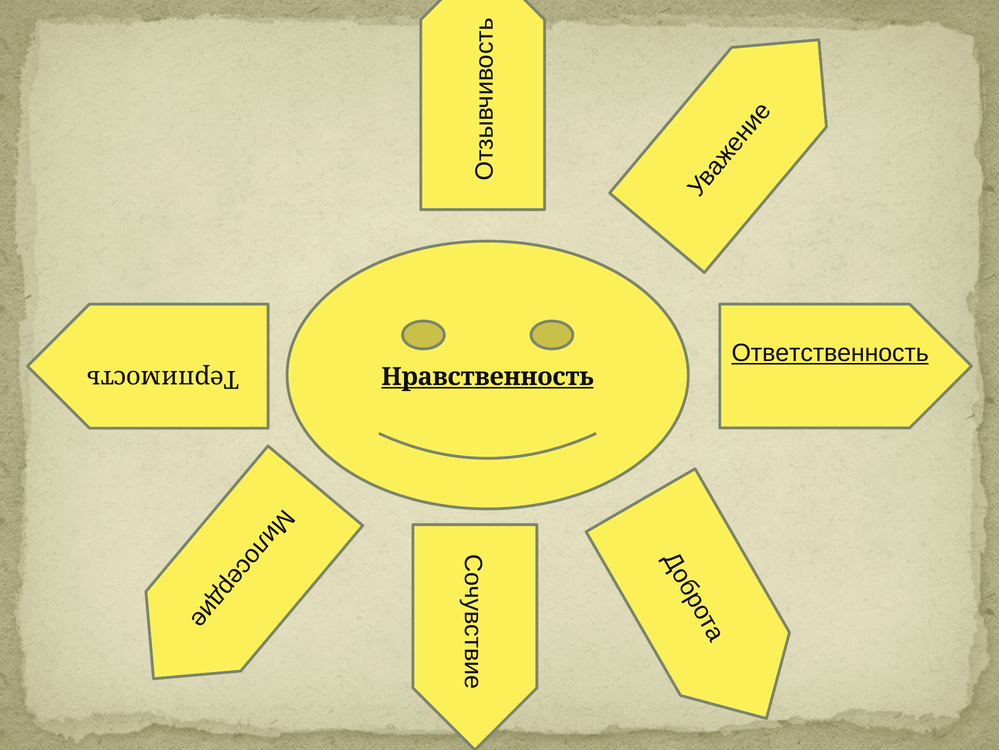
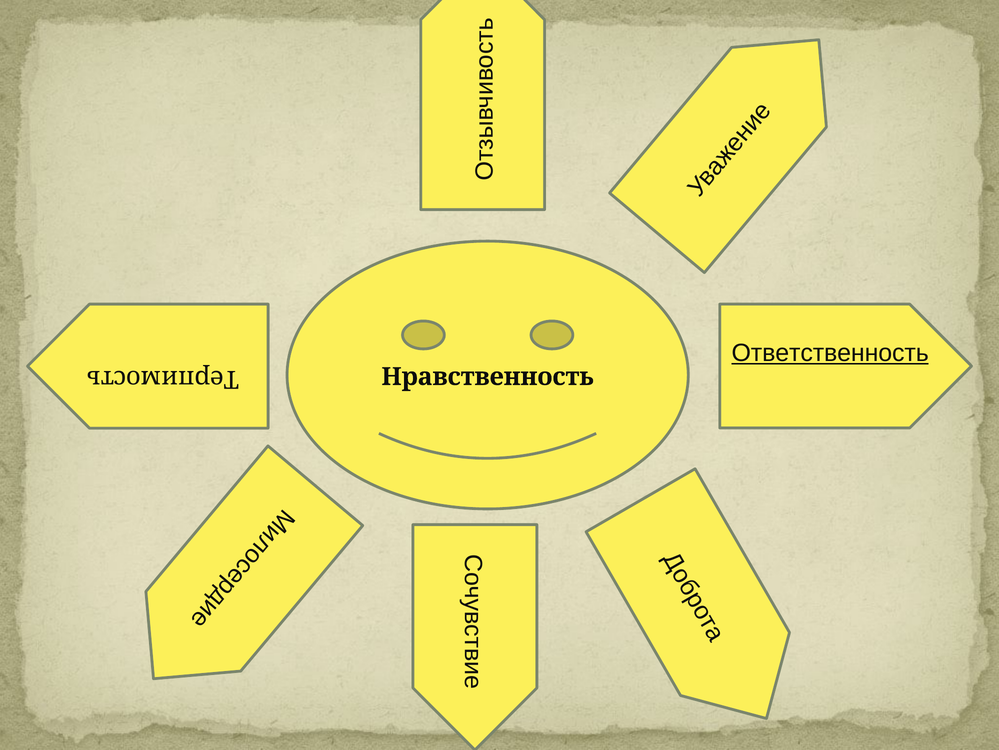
Нравственность underline: present -> none
